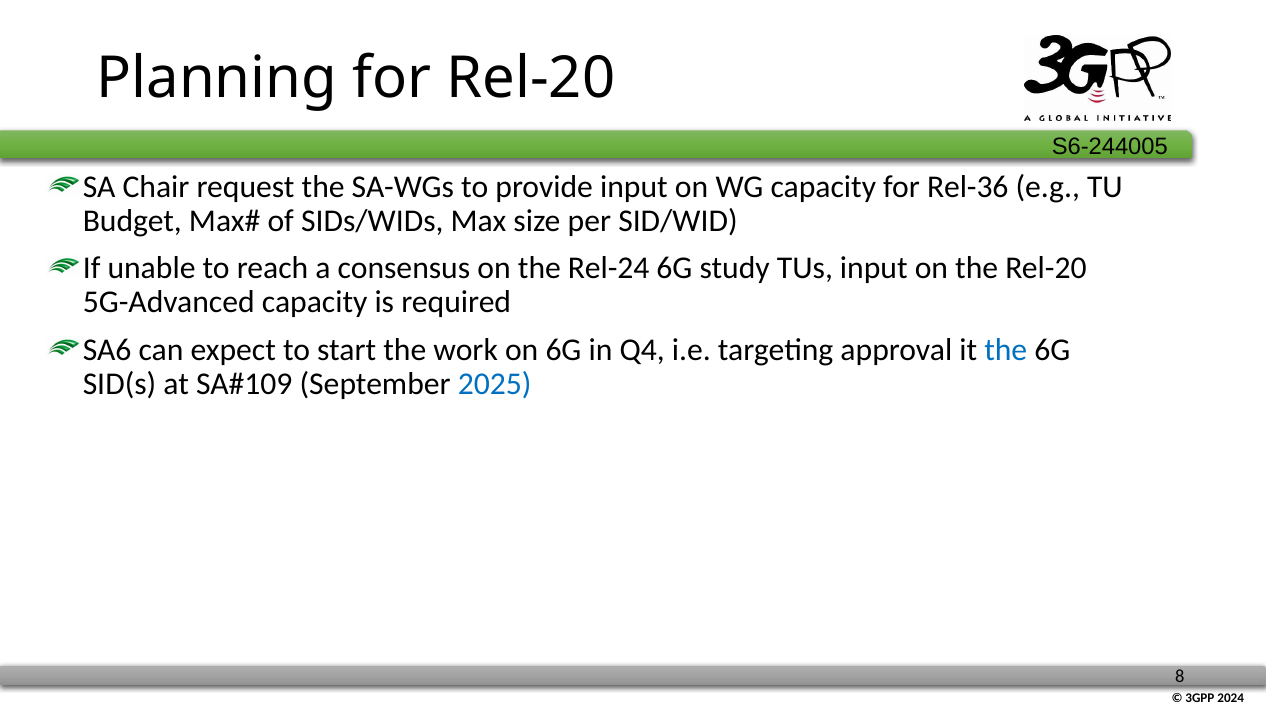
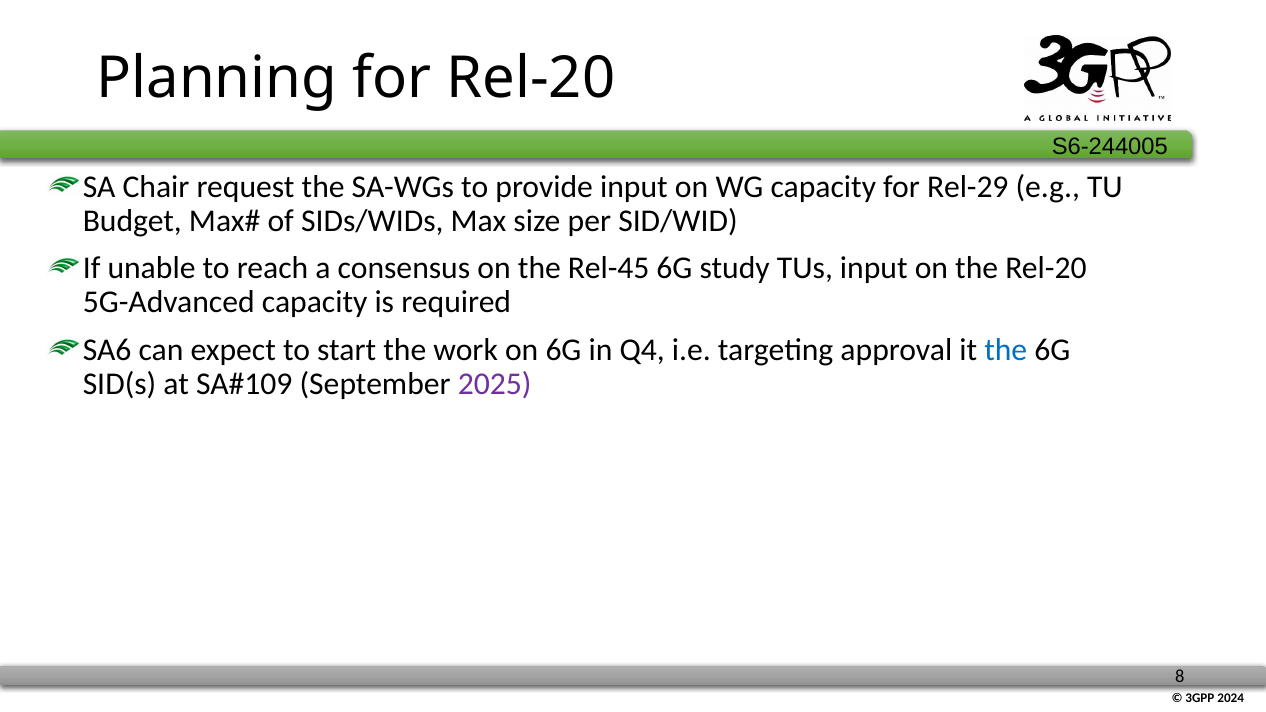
Rel-36: Rel-36 -> Rel-29
Rel-24: Rel-24 -> Rel-45
2025 colour: blue -> purple
